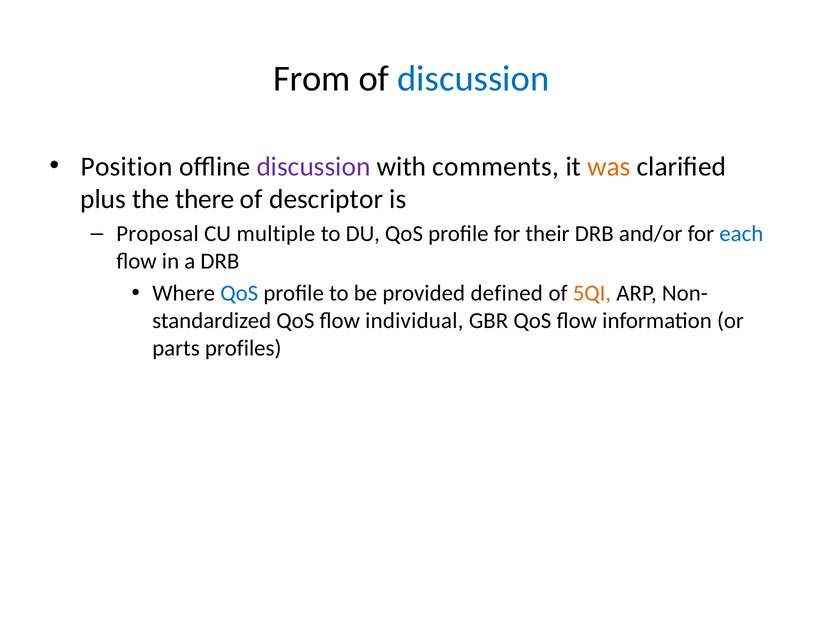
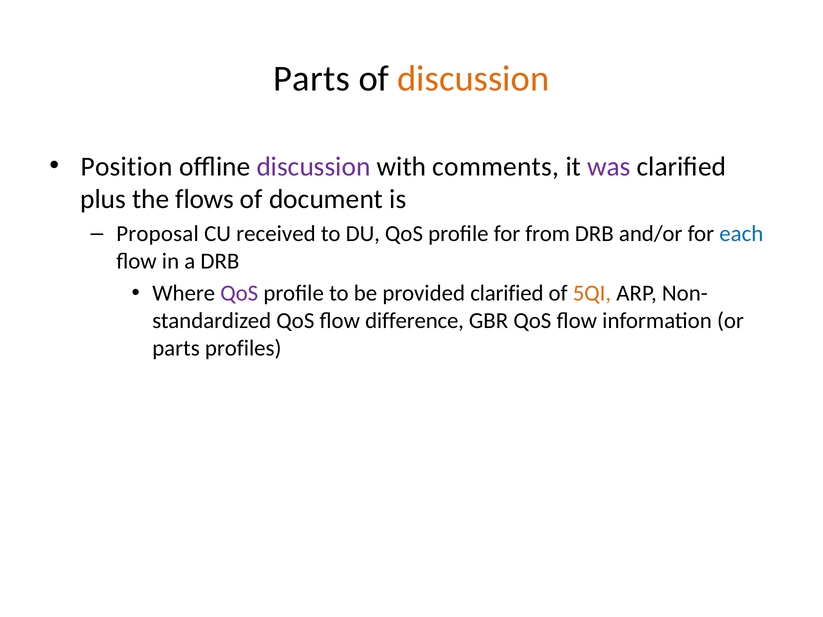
From at (312, 79): From -> Parts
discussion at (473, 79) colour: blue -> orange
was colour: orange -> purple
there: there -> flows
descriptor: descriptor -> document
multiple: multiple -> received
their: their -> from
QoS at (239, 293) colour: blue -> purple
provided defined: defined -> clarified
individual: individual -> difference
